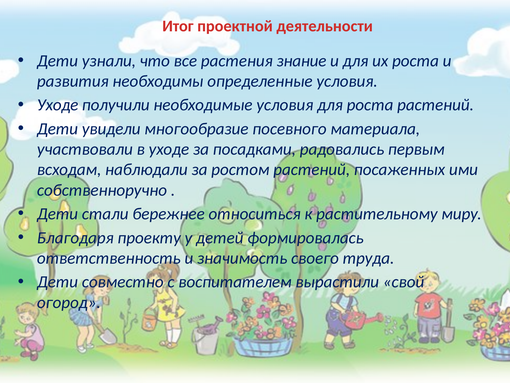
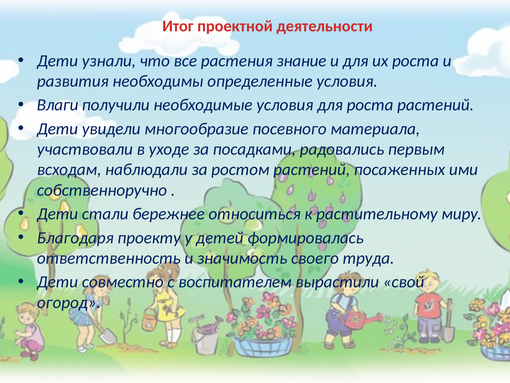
Уходе at (58, 105): Уходе -> Влаги
